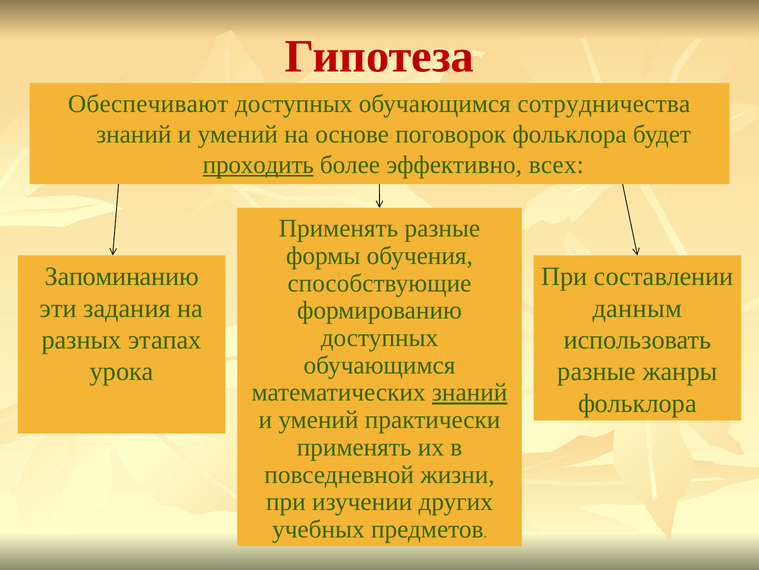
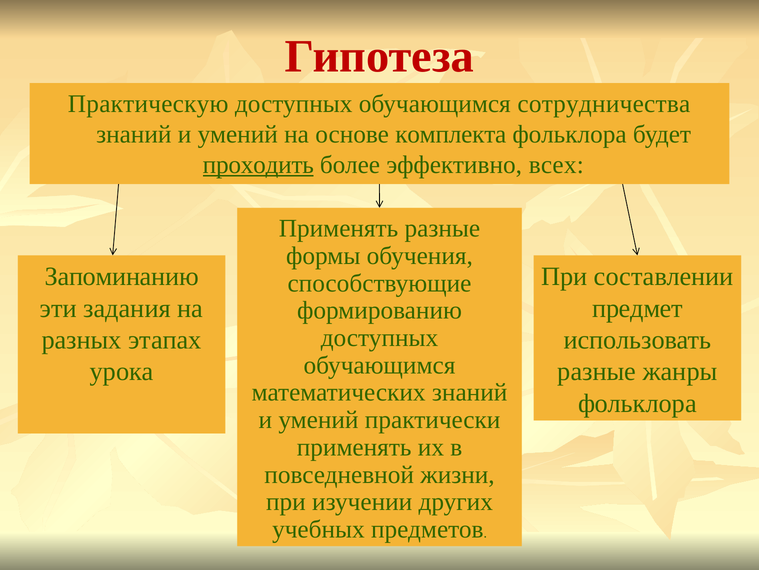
Обеспечивают: Обеспечивают -> Практическую
поговорок: поговорок -> комплекта
данным: данным -> предмет
знаний at (470, 392) underline: present -> none
